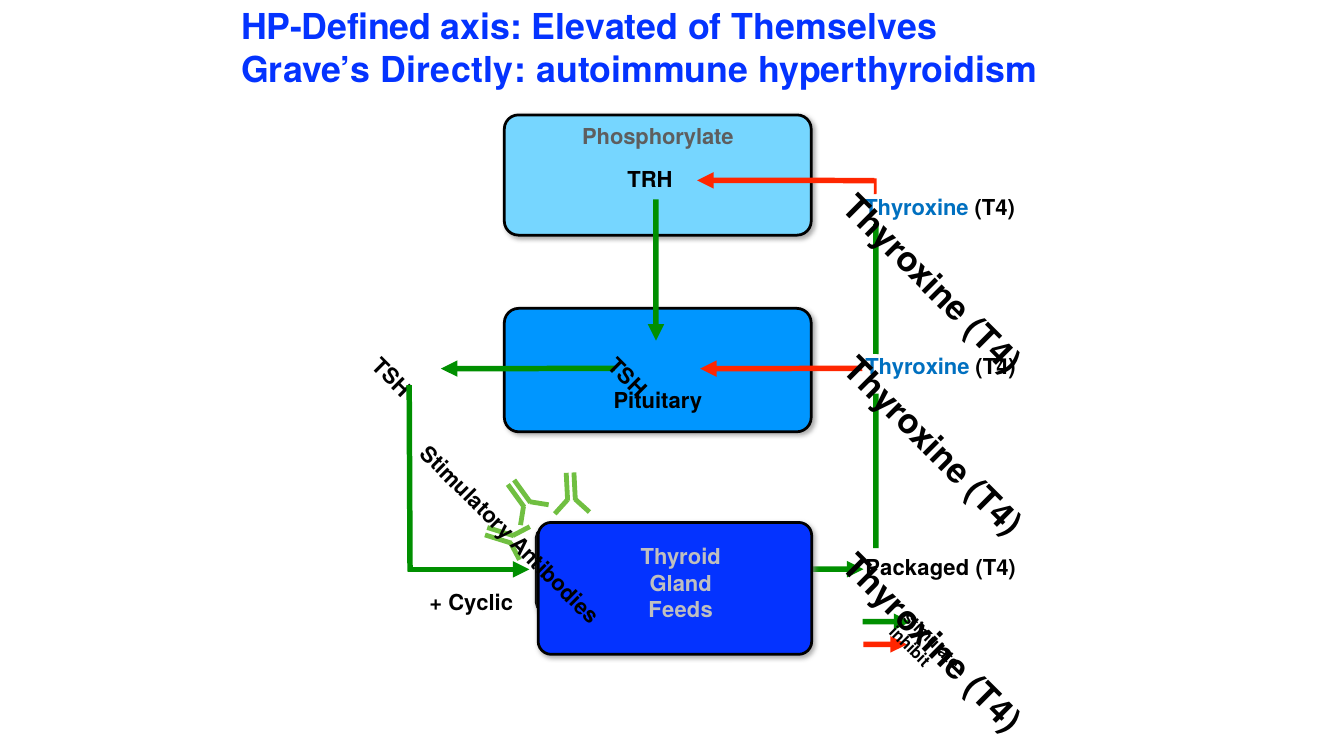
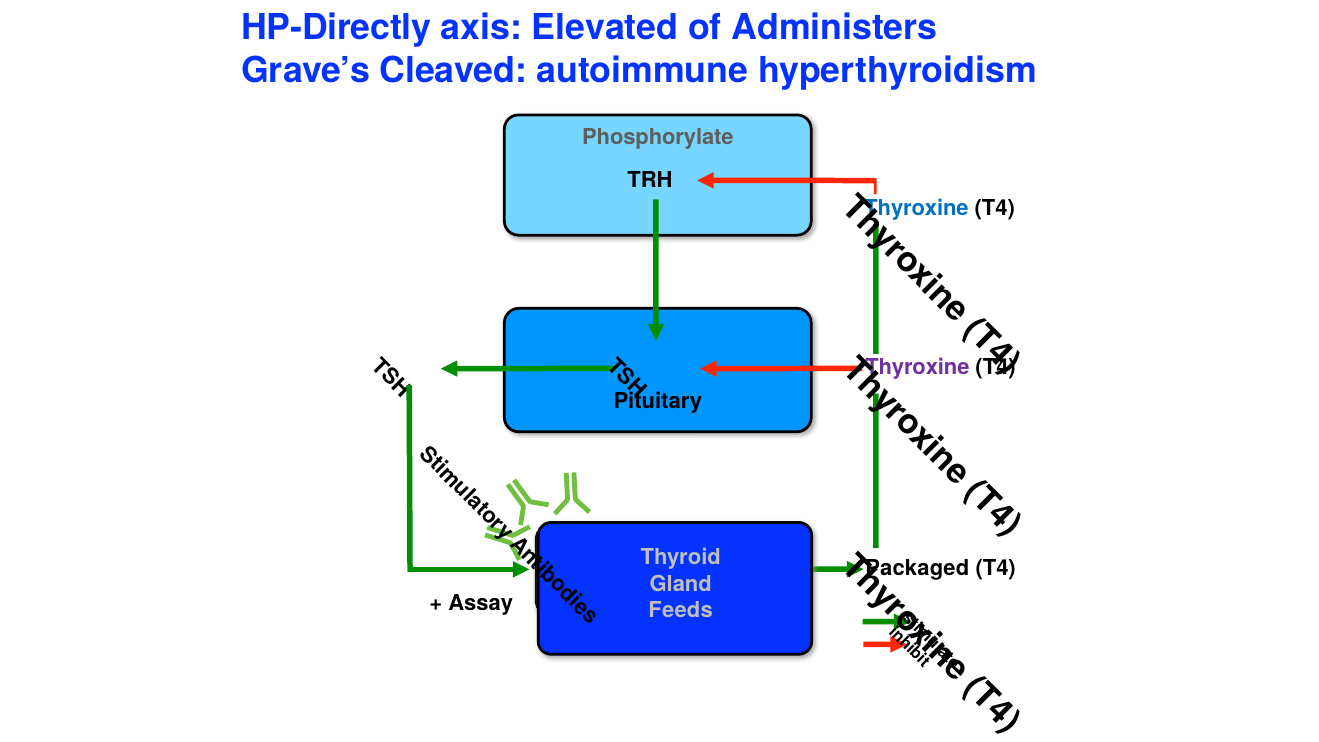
HP-Defined: HP-Defined -> HP-Directly
Themselves: Themselves -> Administers
Directly: Directly -> Cleaved
Thyroxine at (917, 367) colour: blue -> purple
Cyclic: Cyclic -> Assay
